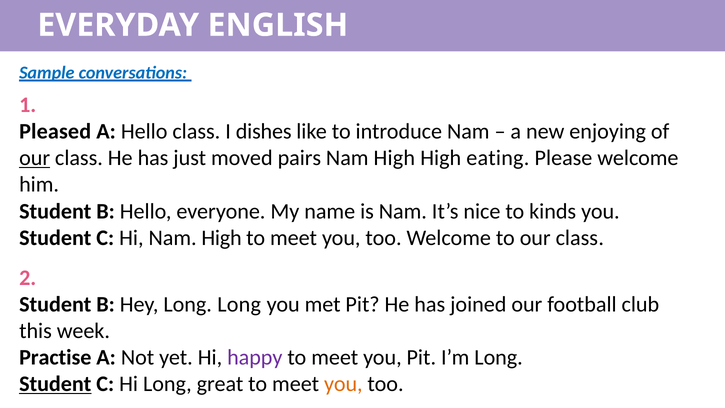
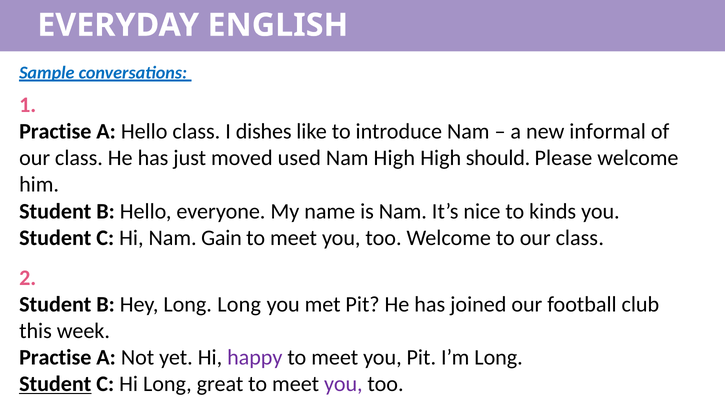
Pleased at (55, 131): Pleased -> Practise
enjoying: enjoying -> informal
our at (35, 158) underline: present -> none
pairs: pairs -> used
eating: eating -> should
Hi Nam High: High -> Gain
you at (343, 384) colour: orange -> purple
